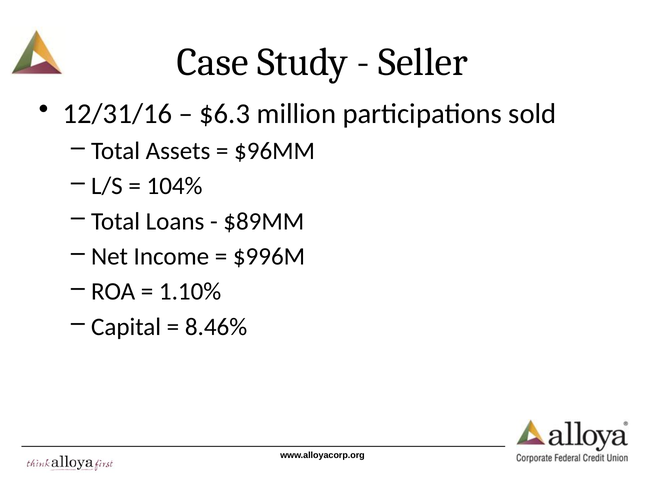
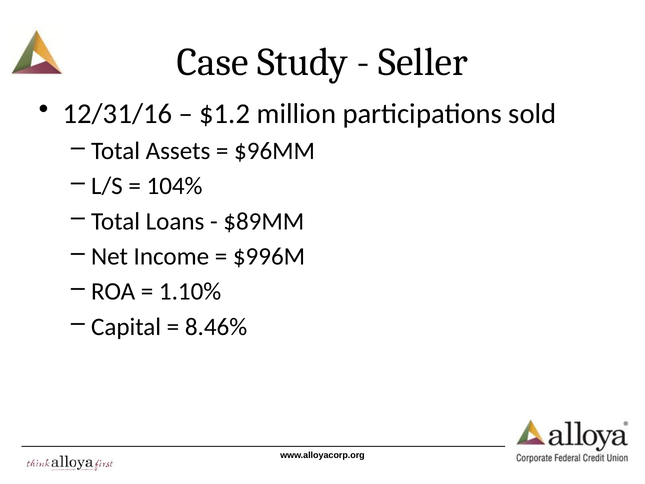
$6.3: $6.3 -> $1.2
